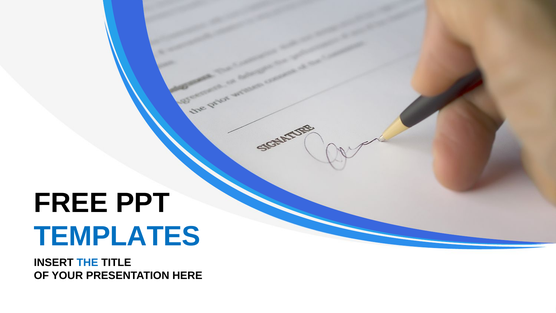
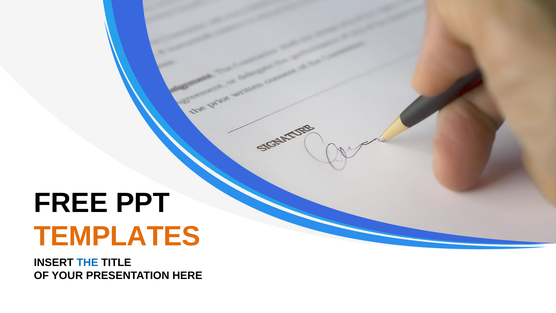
TEMPLATES colour: blue -> orange
